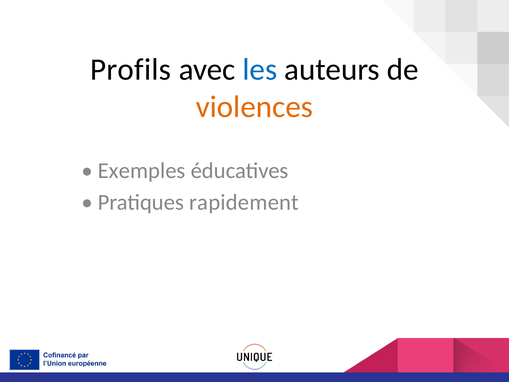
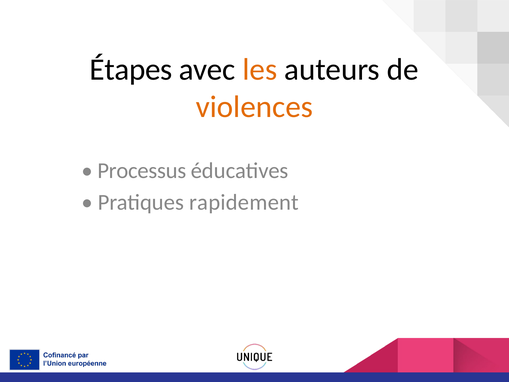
Profils: Profils -> Étapes
les colour: blue -> orange
Exemples: Exemples -> Processus
